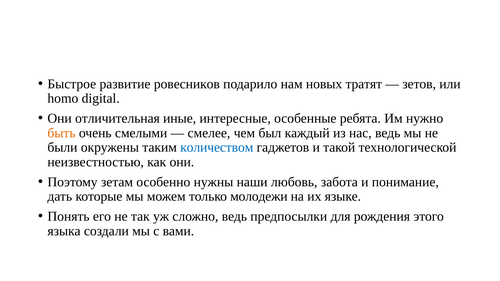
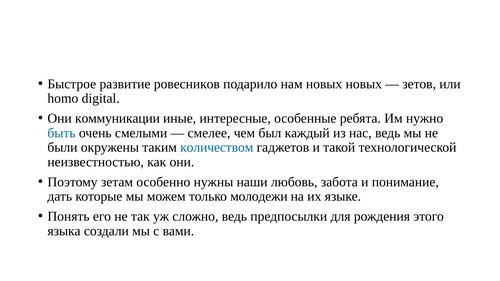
новых тратят: тратят -> новых
отличительная: отличительная -> коммуникации
быть colour: orange -> blue
